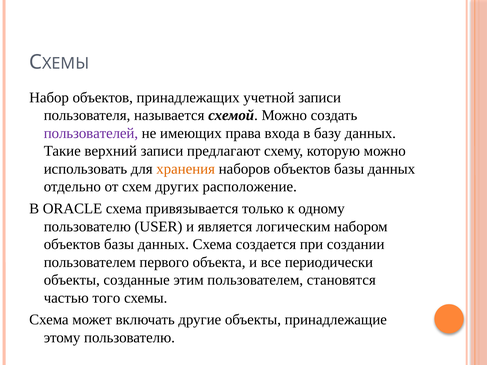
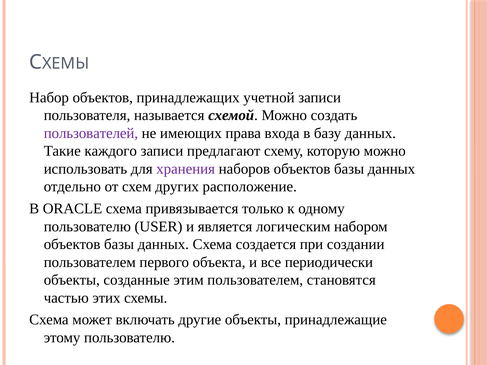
верхний: верхний -> каждого
хранения colour: orange -> purple
того: того -> этих
